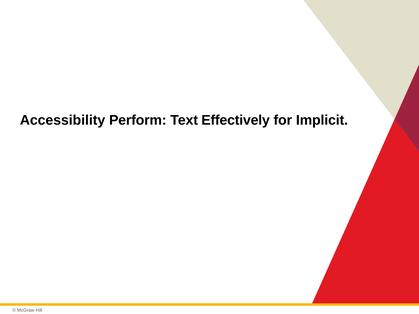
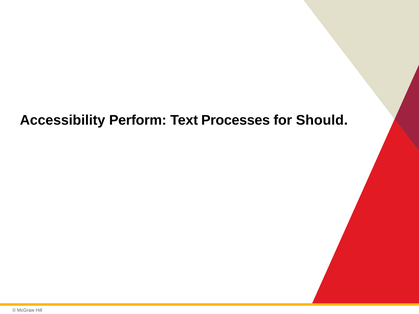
Effectively: Effectively -> Processes
Implicit: Implicit -> Should
